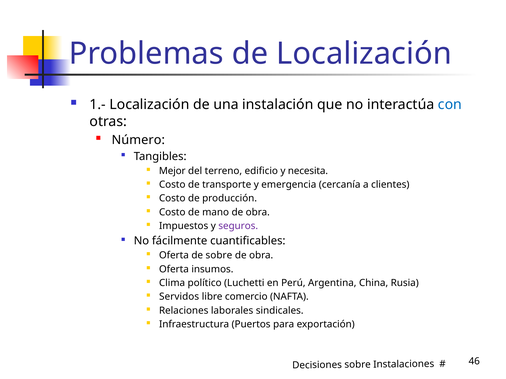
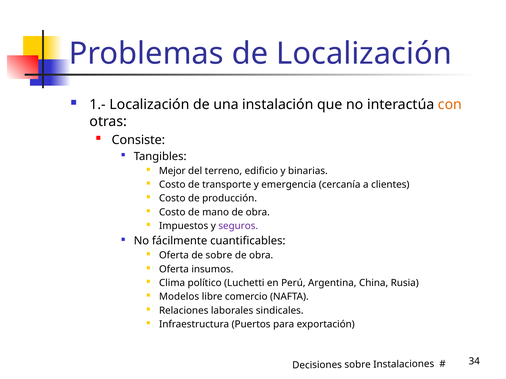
con colour: blue -> orange
Número: Número -> Consiste
necesita: necesita -> binarias
Servidos: Servidos -> Modelos
46: 46 -> 34
